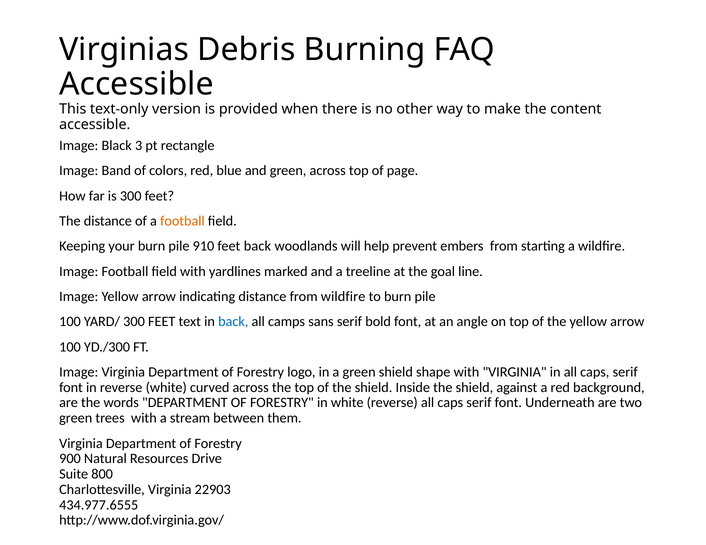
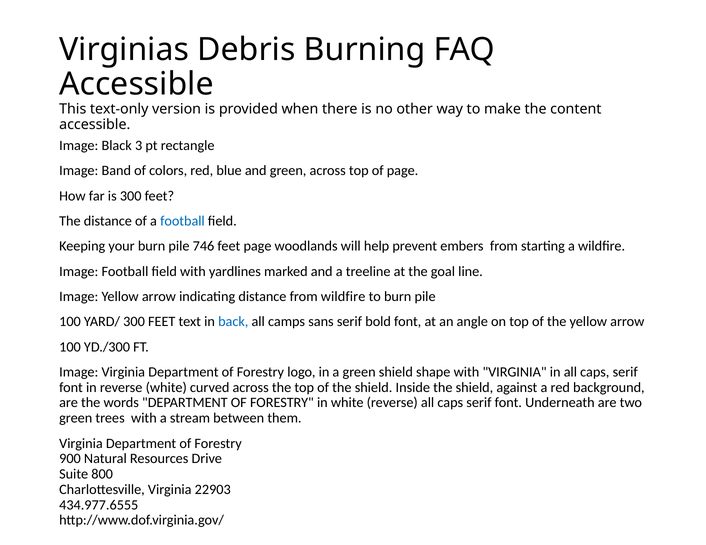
football at (182, 221) colour: orange -> blue
910: 910 -> 746
feet back: back -> page
